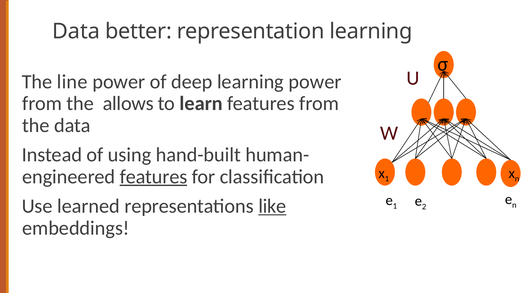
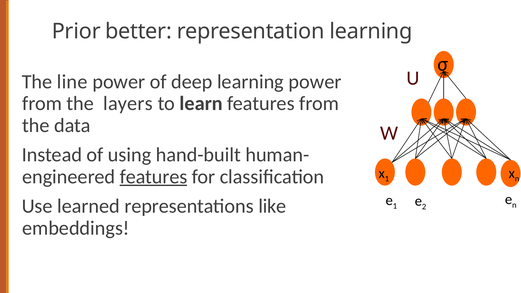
Data at (76, 31): Data -> Prior
allows: allows -> layers
like underline: present -> none
